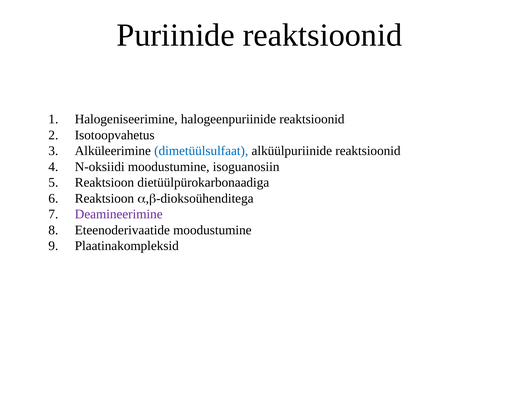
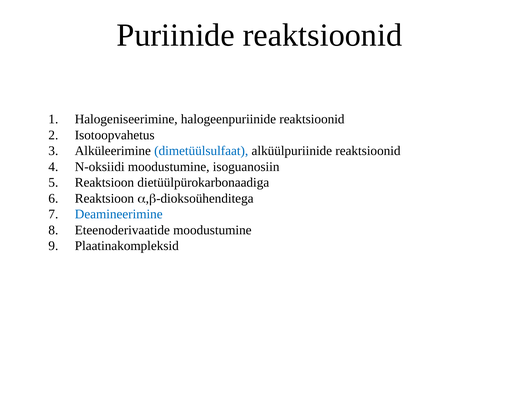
Deamineerimine colour: purple -> blue
